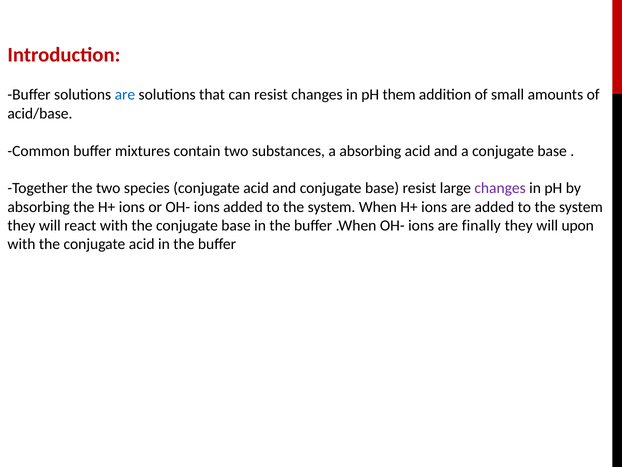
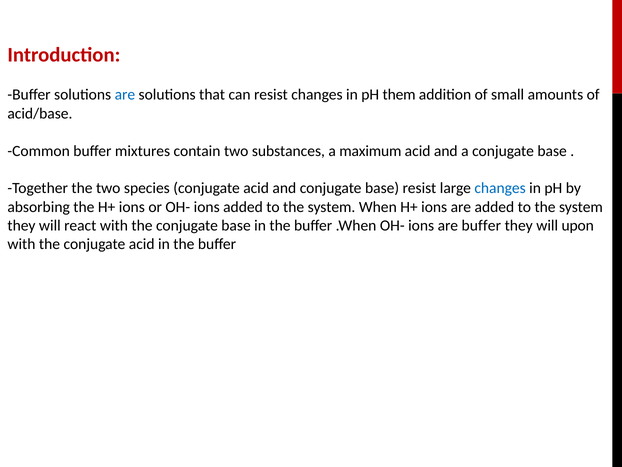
a absorbing: absorbing -> maximum
changes at (500, 188) colour: purple -> blue
are finally: finally -> buffer
